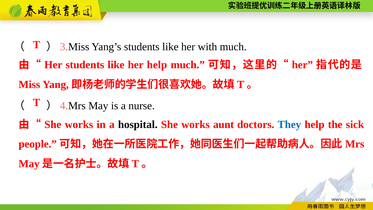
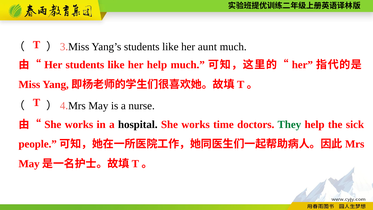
with: with -> aunt
aunt: aunt -> time
They colour: blue -> green
